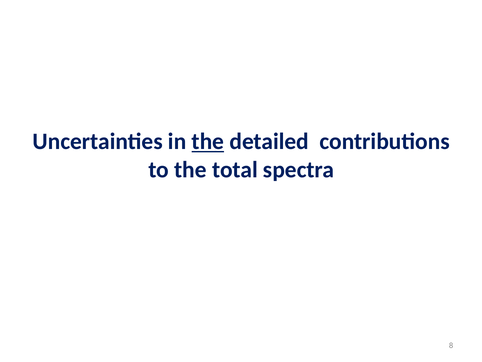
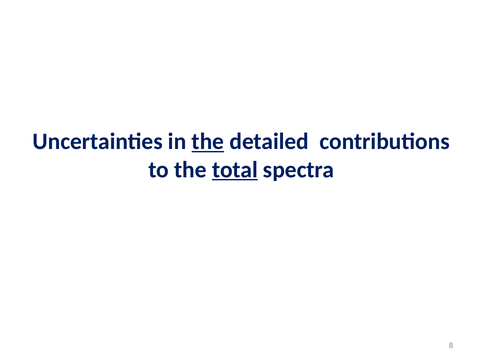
total underline: none -> present
